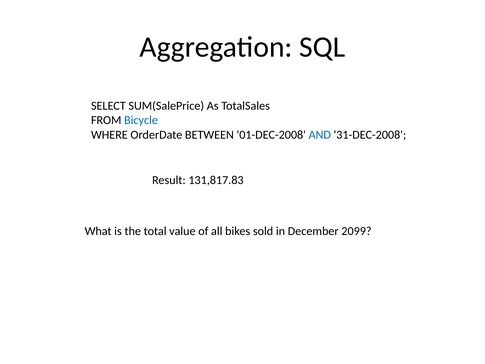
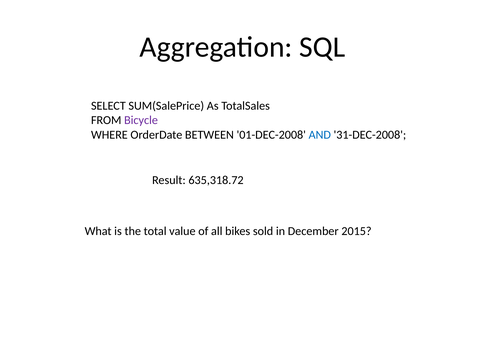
Bicycle colour: blue -> purple
131,817.83: 131,817.83 -> 635,318.72
2099: 2099 -> 2015
